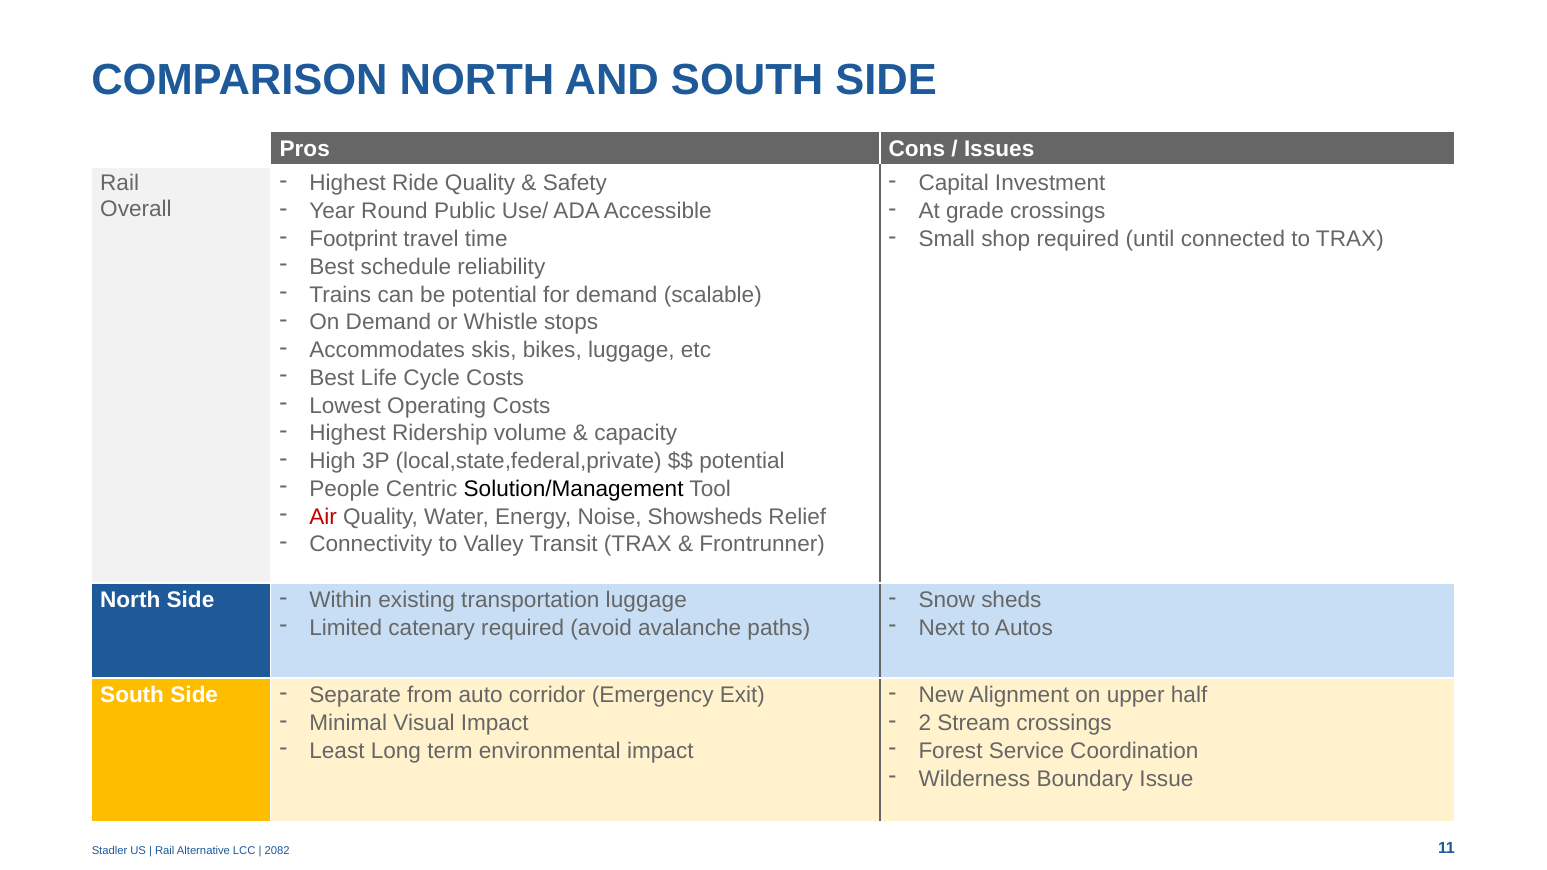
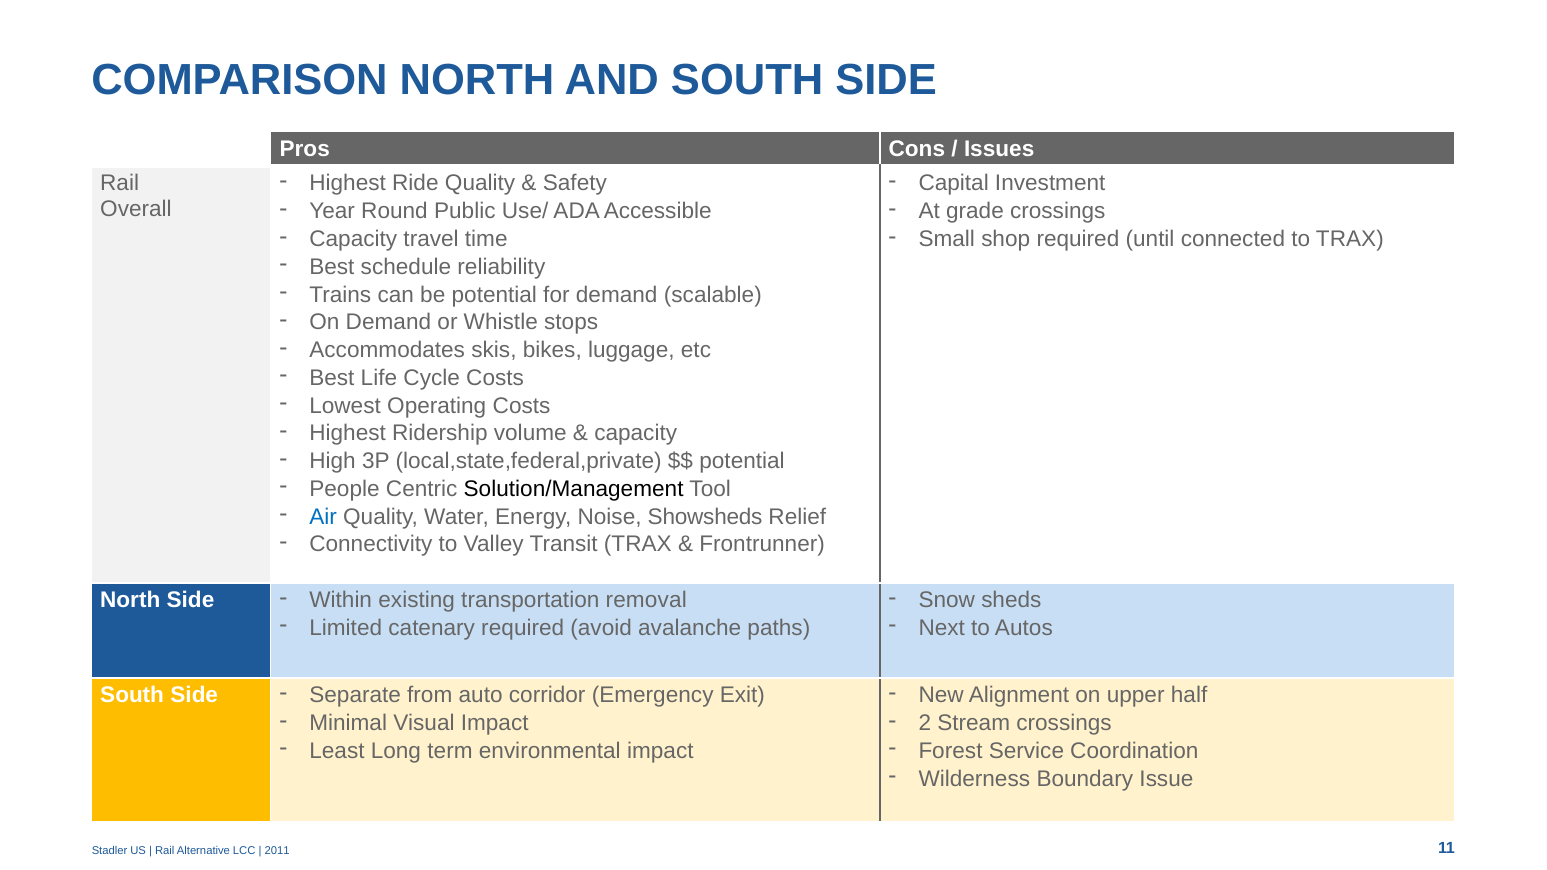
Footprint at (353, 239): Footprint -> Capacity
Air colour: red -> blue
transportation luggage: luggage -> removal
2082: 2082 -> 2011
